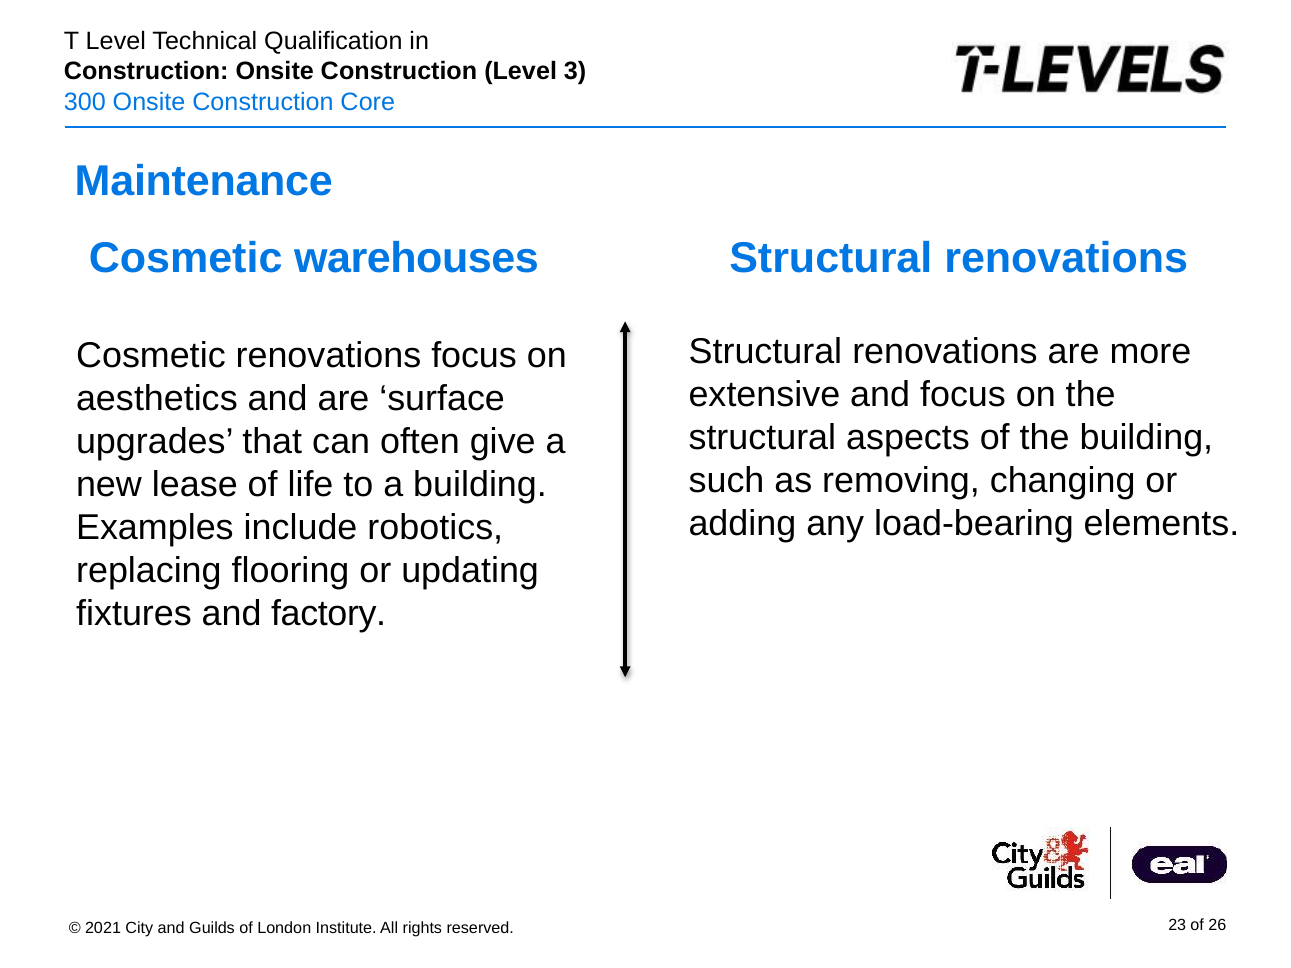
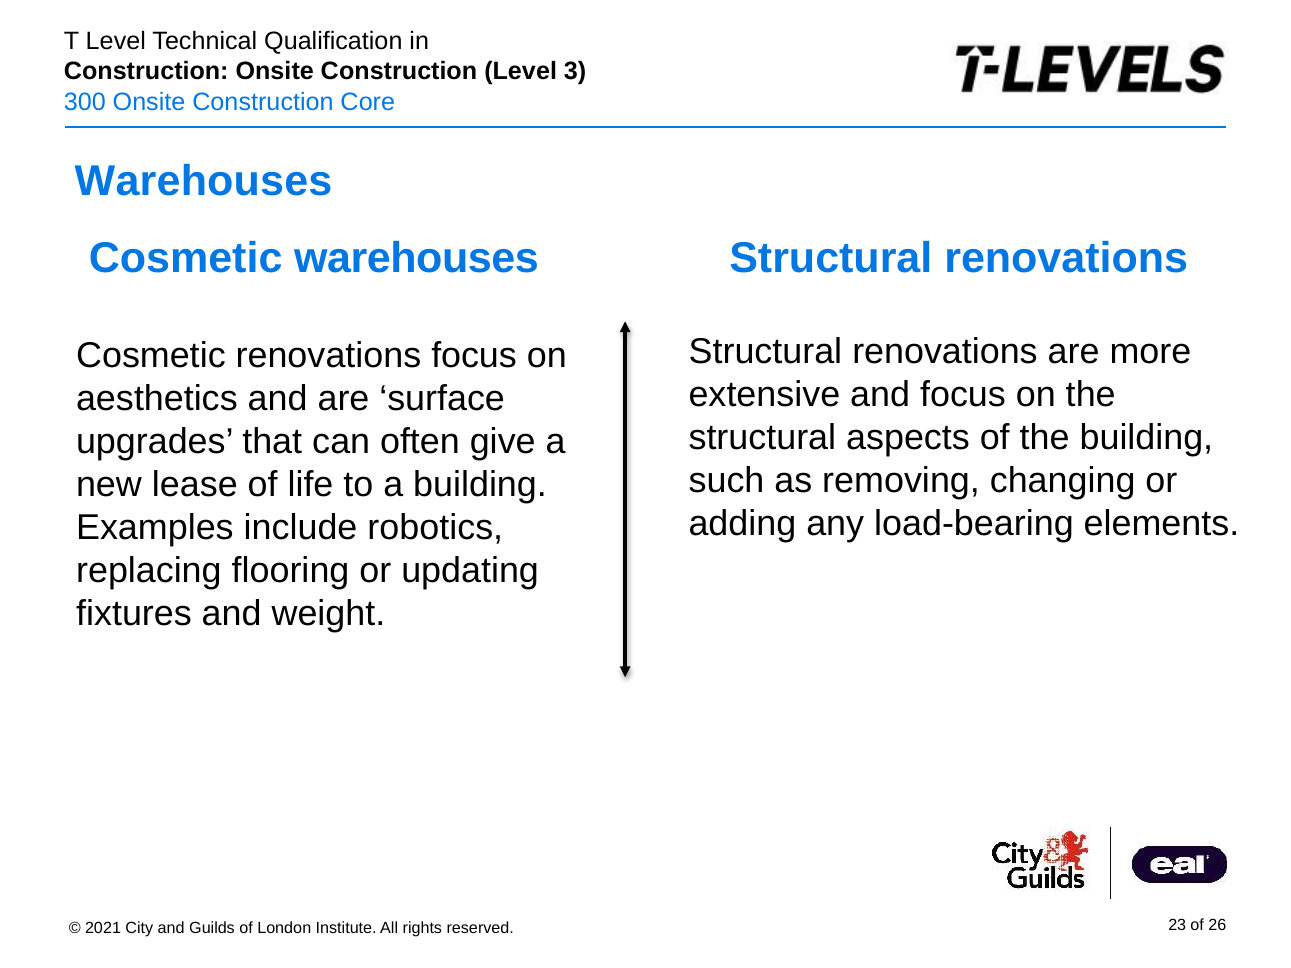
Maintenance at (204, 181): Maintenance -> Warehouses
factory: factory -> weight
